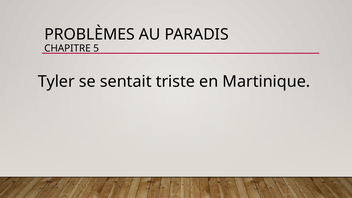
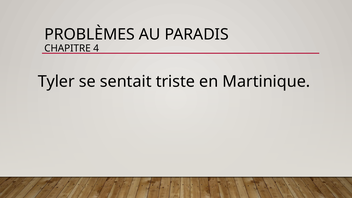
5: 5 -> 4
